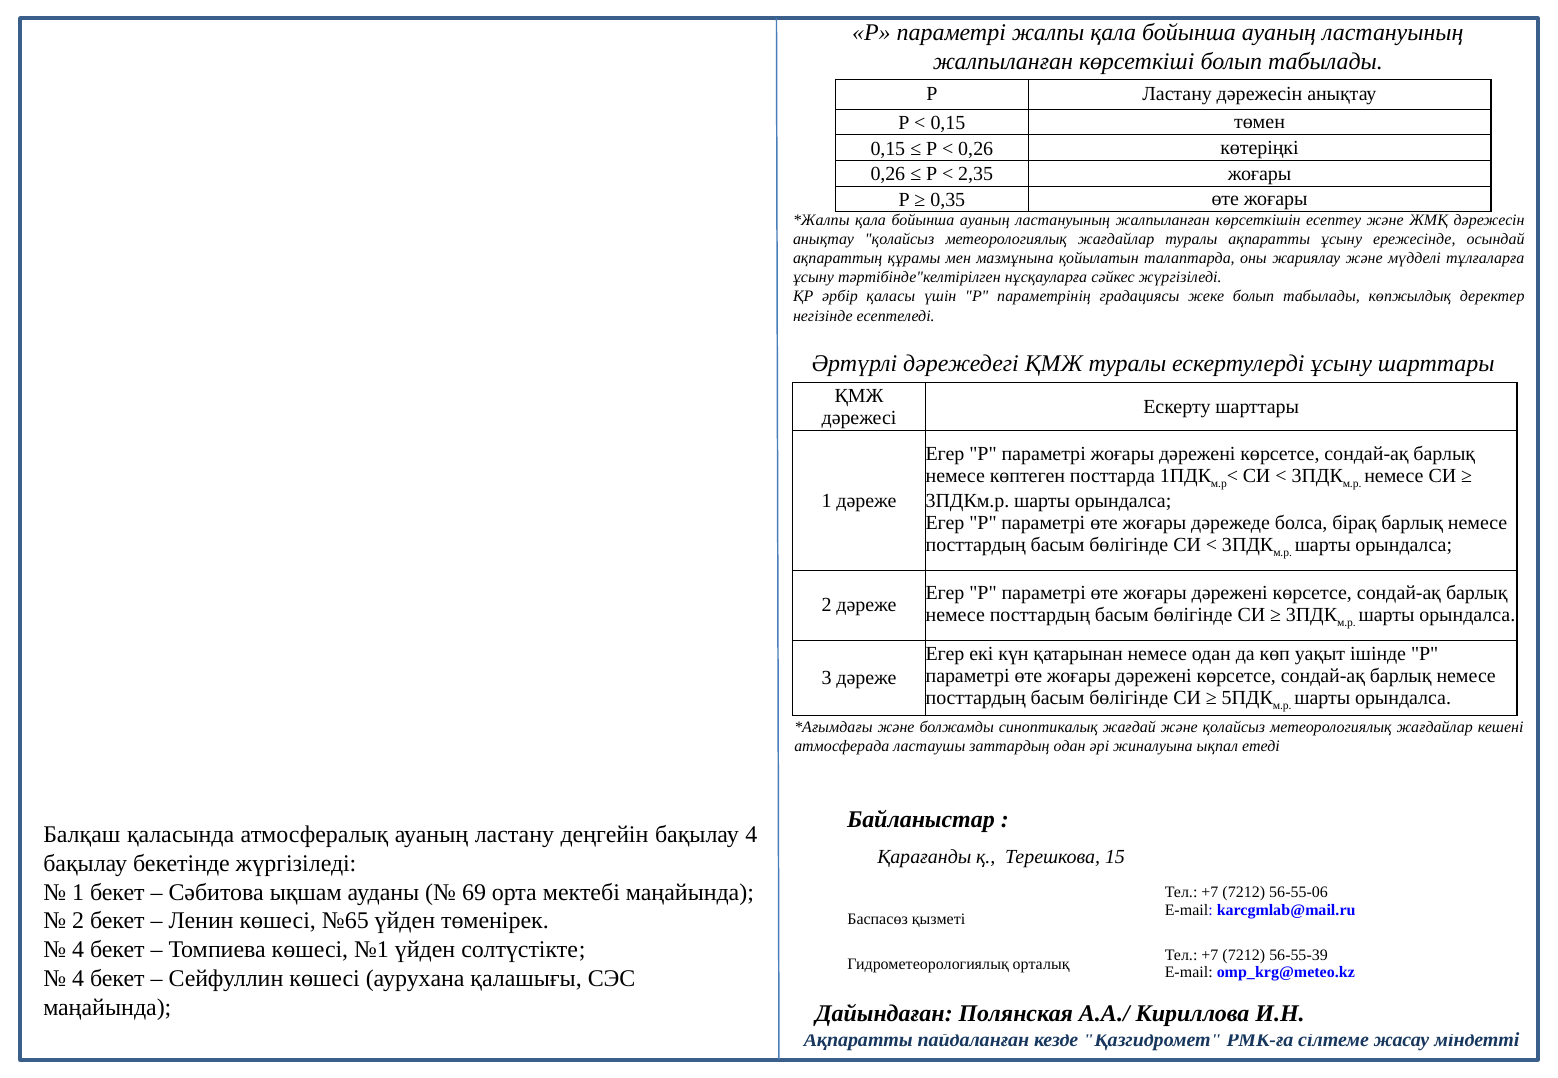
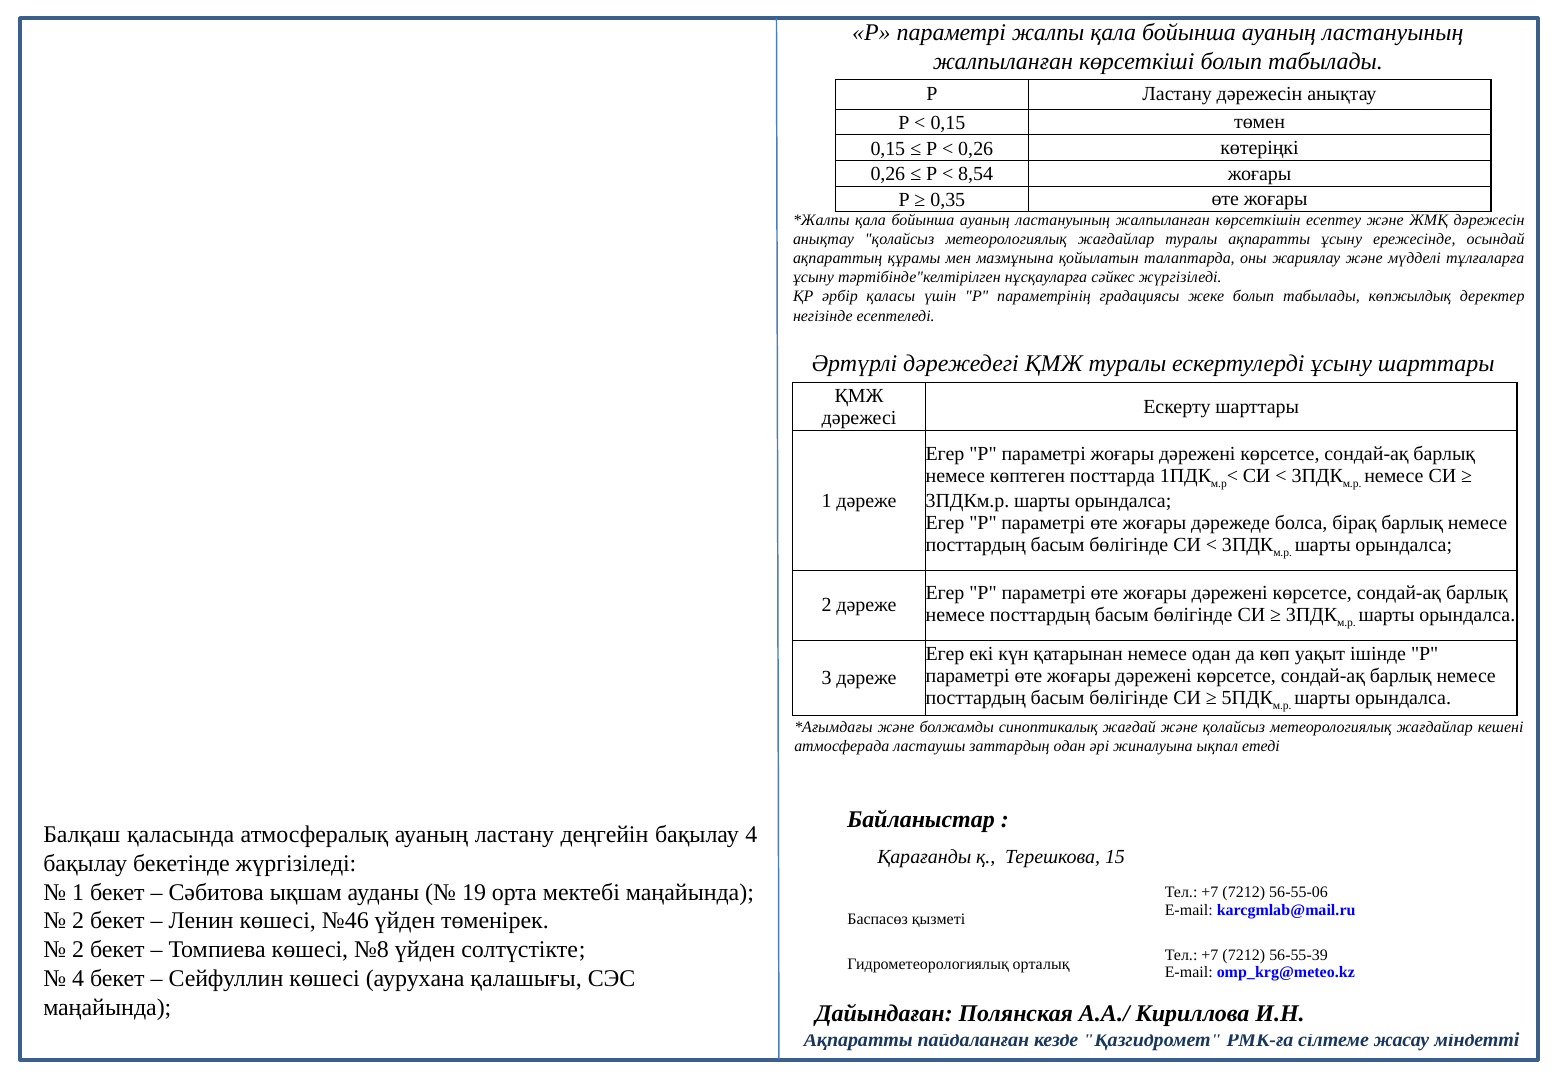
2,35: 2,35 -> 8,54
69: 69 -> 19
№65: №65 -> №46
4 at (78, 950): 4 -> 2
№1: №1 -> №8
